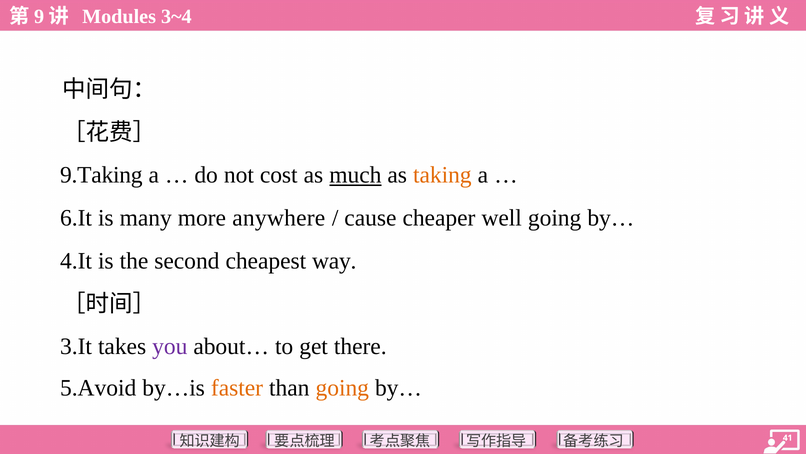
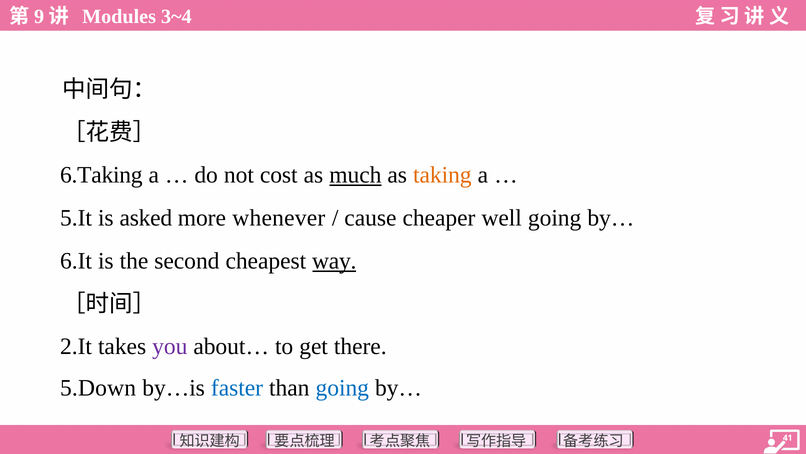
9.Taking: 9.Taking -> 6.Taking
6.It: 6.It -> 5.It
many: many -> asked
anywhere: anywhere -> whenever
4.It: 4.It -> 6.It
way underline: none -> present
3.It: 3.It -> 2.It
5.Avoid: 5.Avoid -> 5.Down
faster colour: orange -> blue
going at (342, 387) colour: orange -> blue
